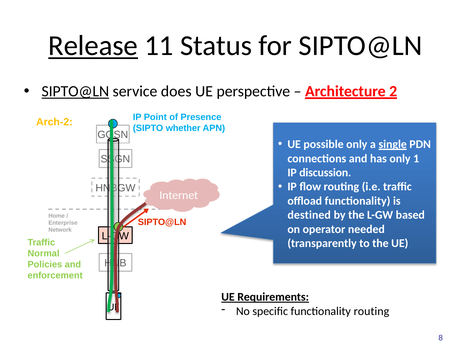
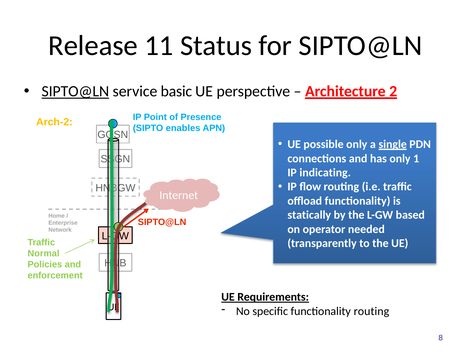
Release underline: present -> none
does: does -> basic
whether: whether -> enables
discussion: discussion -> indicating
destined: destined -> statically
